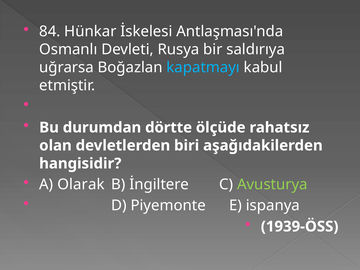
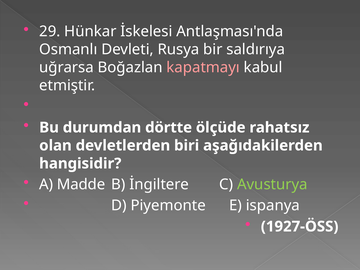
84: 84 -> 29
kapatmayı colour: light blue -> pink
Olarak: Olarak -> Madde
1939-ÖSS: 1939-ÖSS -> 1927-ÖSS
